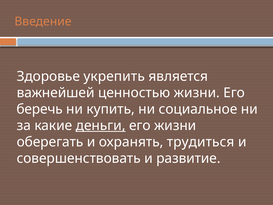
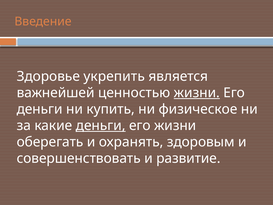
жизни at (197, 93) underline: none -> present
беречь at (40, 109): беречь -> деньги
социальное: социальное -> физическое
трудиться: трудиться -> здоровым
